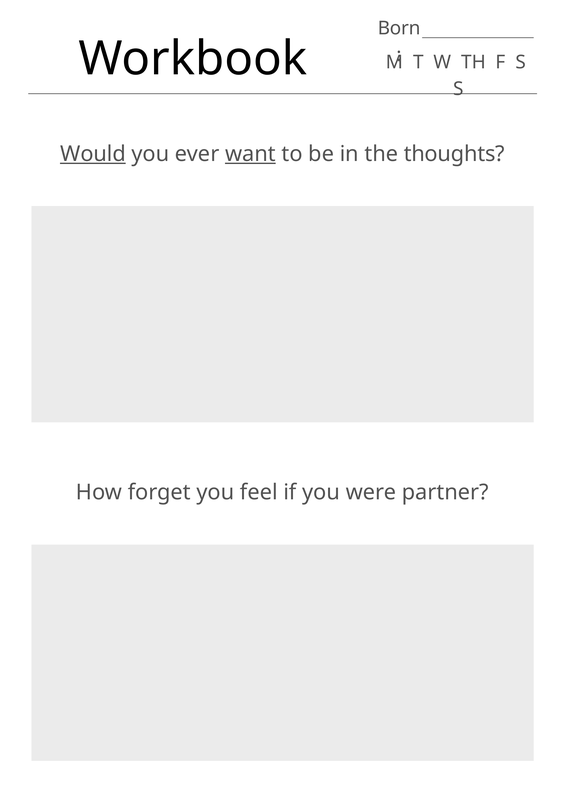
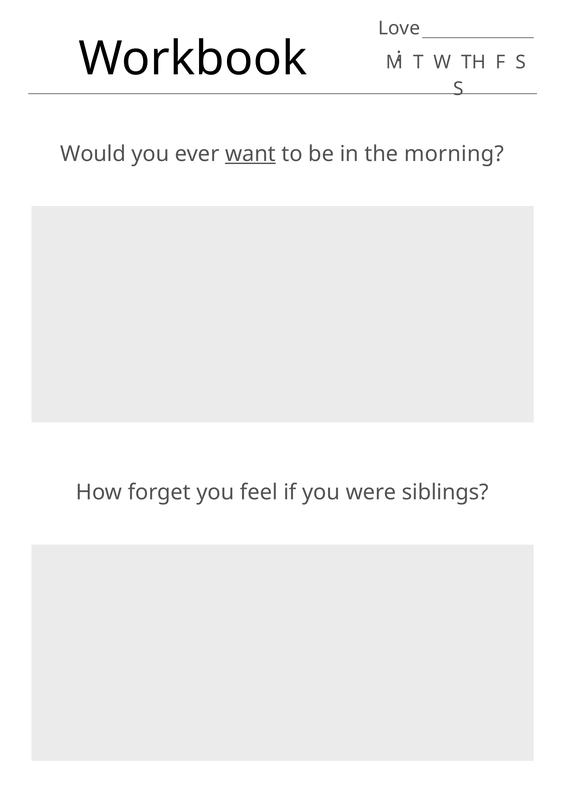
Born: Born -> Love
Would underline: present -> none
thoughts: thoughts -> morning
partner: partner -> siblings
